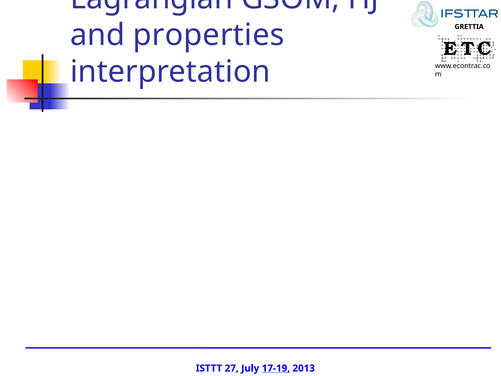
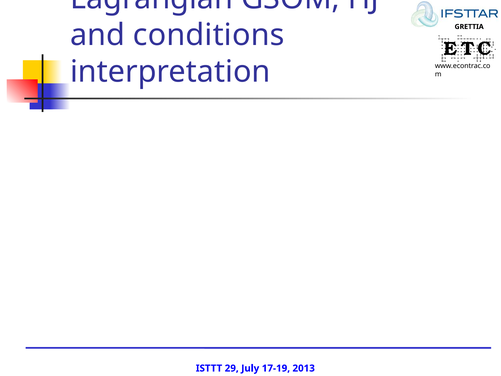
properties: properties -> conditions
27: 27 -> 29
17-19 underline: present -> none
